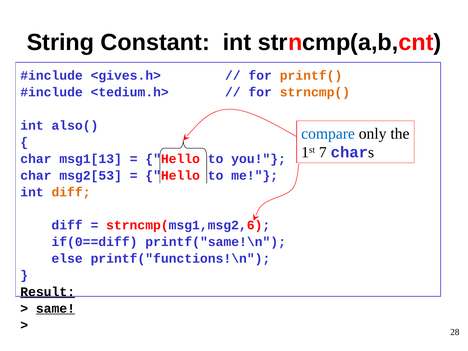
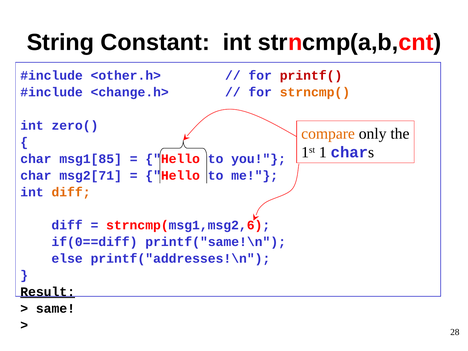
<gives.h>: <gives.h> -> <other.h>
printf( colour: orange -> red
<tedium.h>: <tedium.h> -> <change.h>
also(: also( -> zero(
compare colour: blue -> orange
7: 7 -> 1
msg1[13: msg1[13 -> msg1[85
msg2[53: msg2[53 -> msg2[71
printf("functions!\n: printf("functions!\n -> printf("addresses!\n
same underline: present -> none
